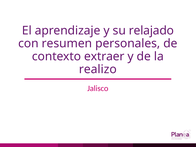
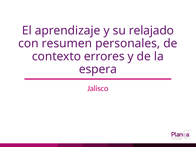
extraer: extraer -> errores
realizo: realizo -> espera
